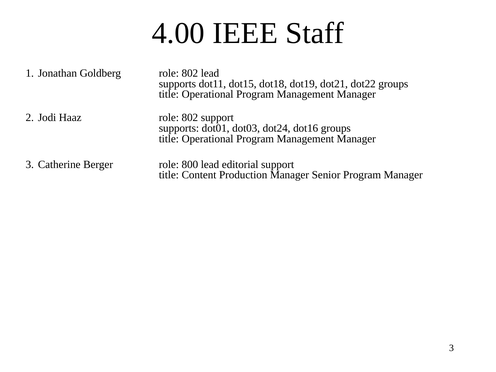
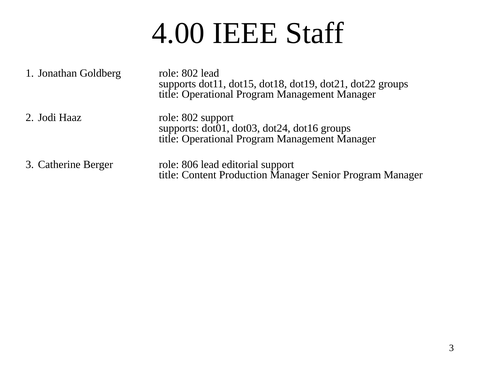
800: 800 -> 806
